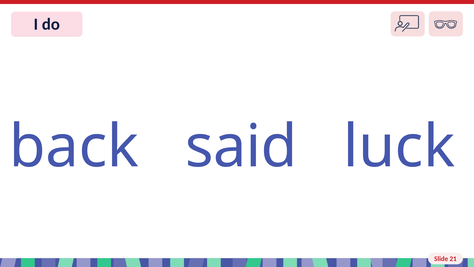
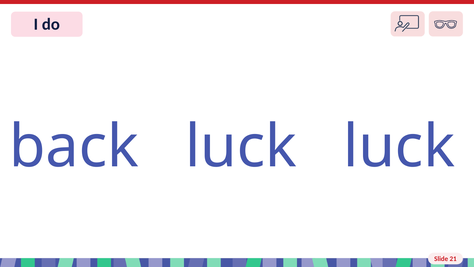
back said: said -> luck
